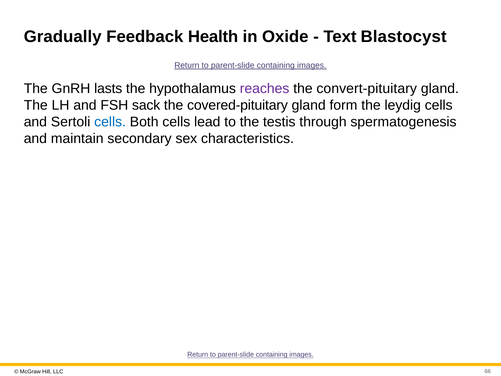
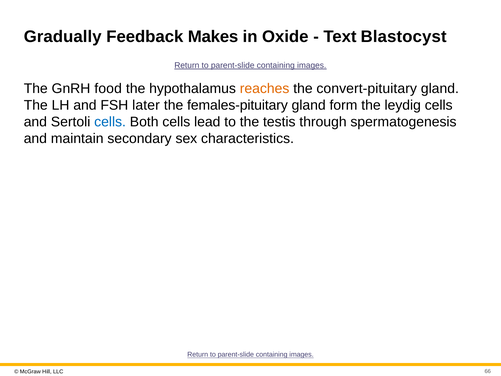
Health: Health -> Makes
lasts: lasts -> food
reaches colour: purple -> orange
sack: sack -> later
covered-pituitary: covered-pituitary -> females-pituitary
